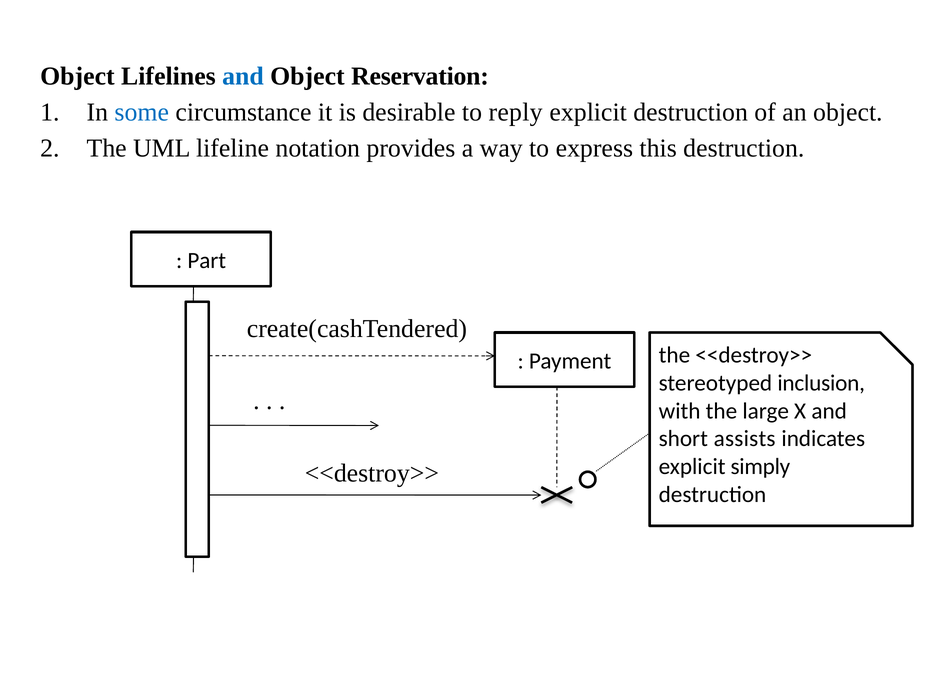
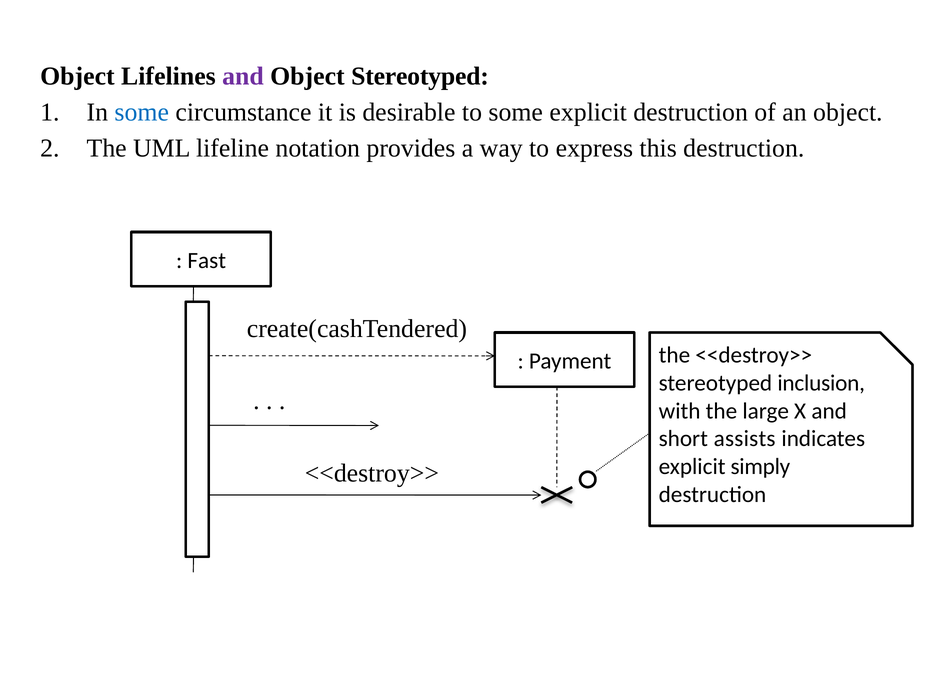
and at (243, 76) colour: blue -> purple
Object Reservation: Reservation -> Stereotyped
to reply: reply -> some
Part: Part -> Fast
